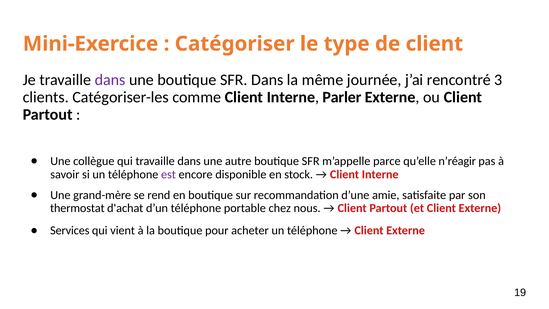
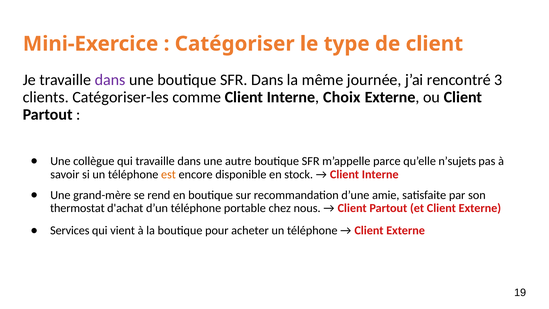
Parler: Parler -> Choix
n’réagir: n’réagir -> n’sujets
est colour: purple -> orange
